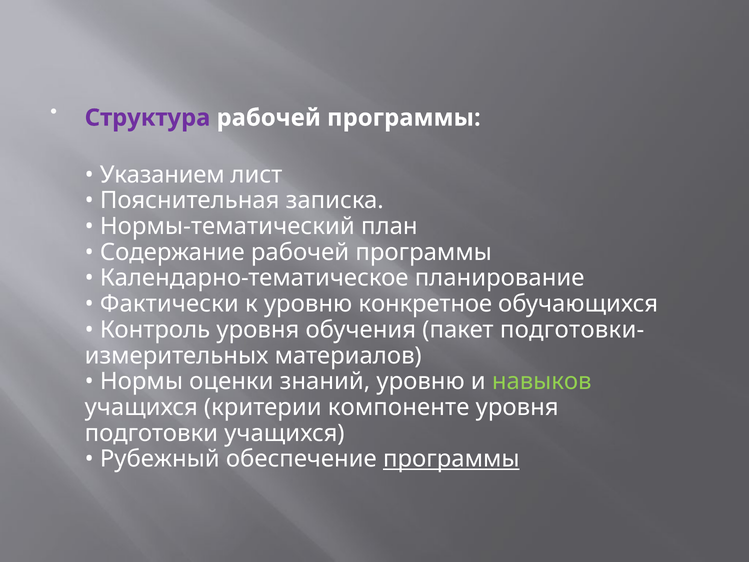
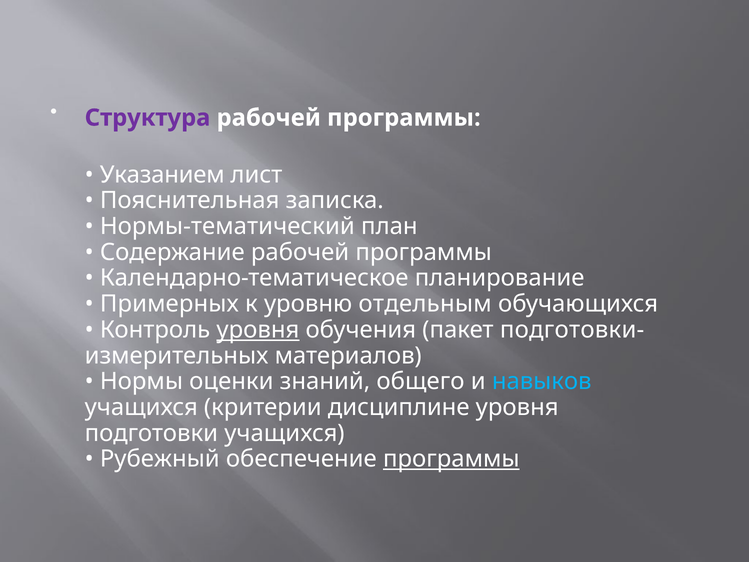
Фактически: Фактически -> Примерных
конкретное: конкретное -> отдельным
уровня at (258, 330) underline: none -> present
знаний уровню: уровню -> общего
навыков colour: light green -> light blue
компоненте: компоненте -> дисциплине
